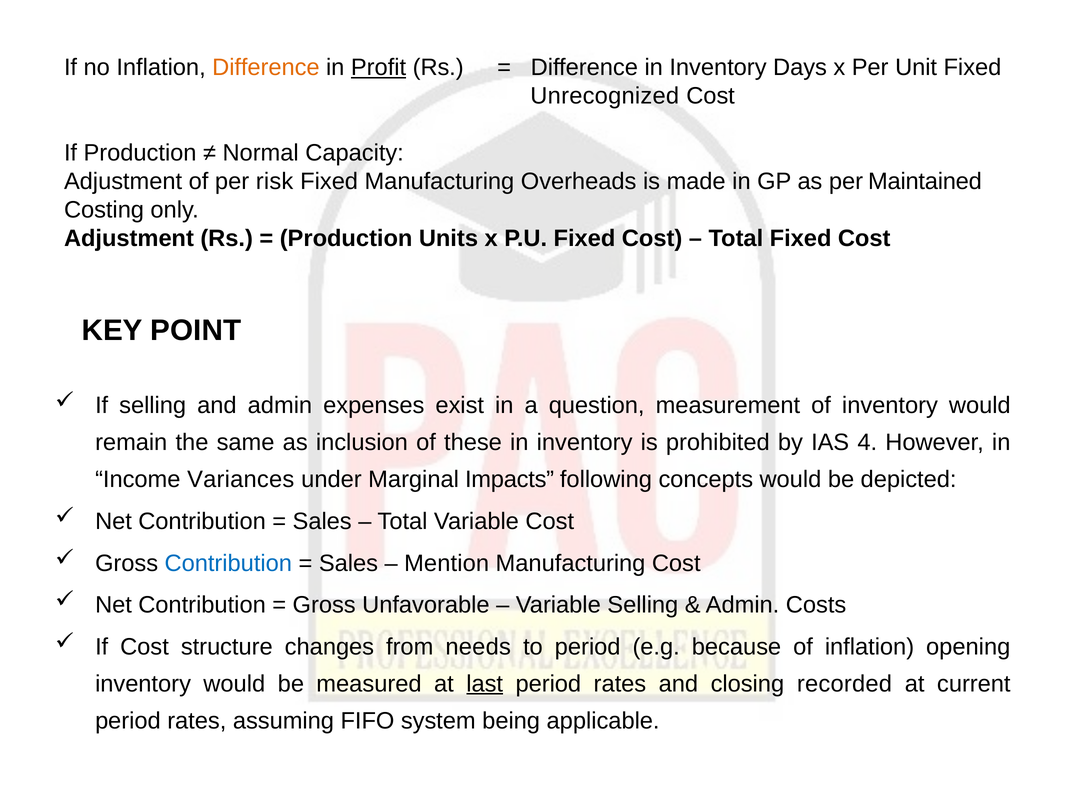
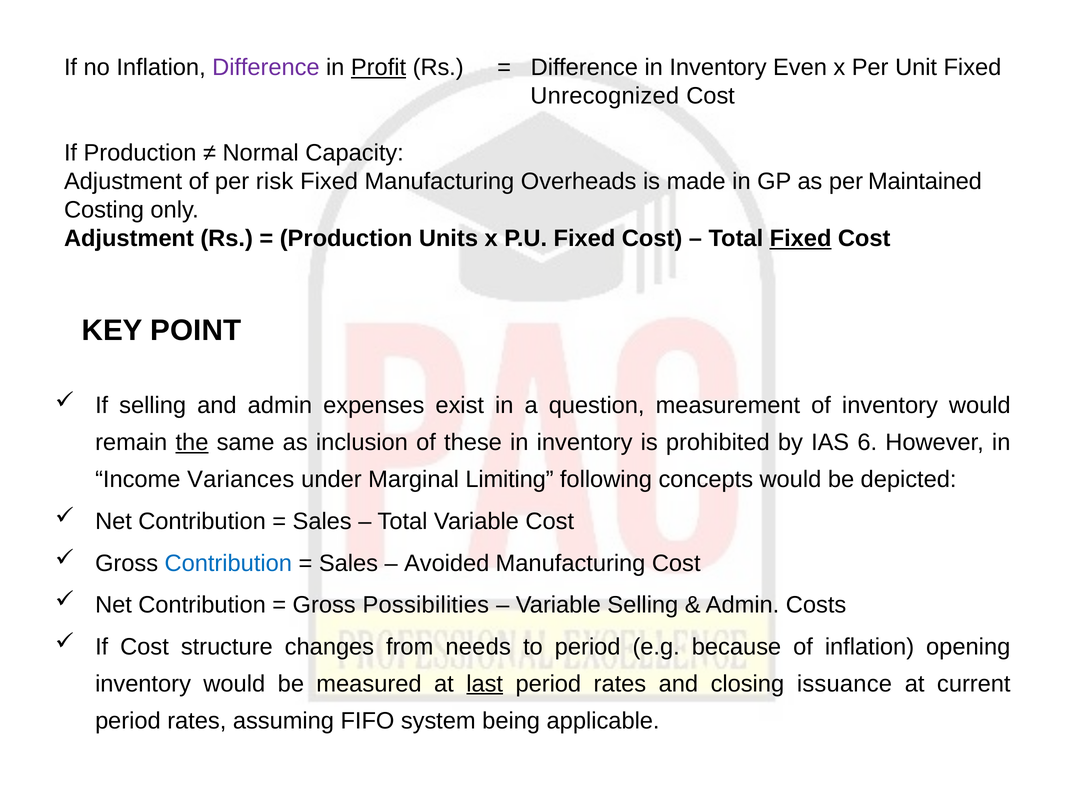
Difference at (266, 68) colour: orange -> purple
Days: Days -> Even
Fixed at (801, 238) underline: none -> present
the underline: none -> present
4: 4 -> 6
Impacts: Impacts -> Limiting
Mention: Mention -> Avoided
Unfavorable: Unfavorable -> Possibilities
recorded: recorded -> issuance
